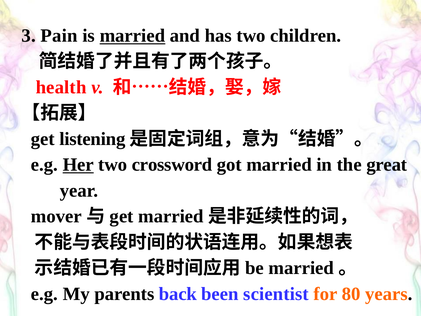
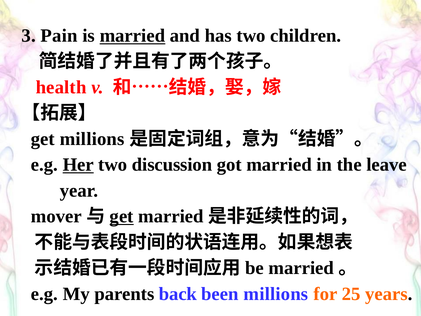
get listening: listening -> millions
crossword: crossword -> discussion
great: great -> leave
get at (122, 216) underline: none -> present
been scientist: scientist -> millions
80: 80 -> 25
